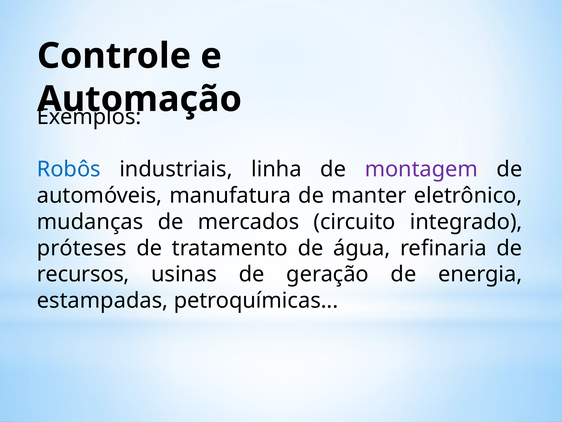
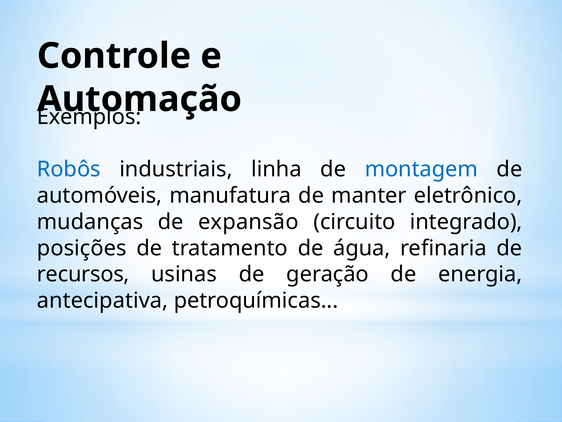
montagem colour: purple -> blue
mercados: mercados -> expansão
próteses: próteses -> posições
estampadas: estampadas -> antecipativa
